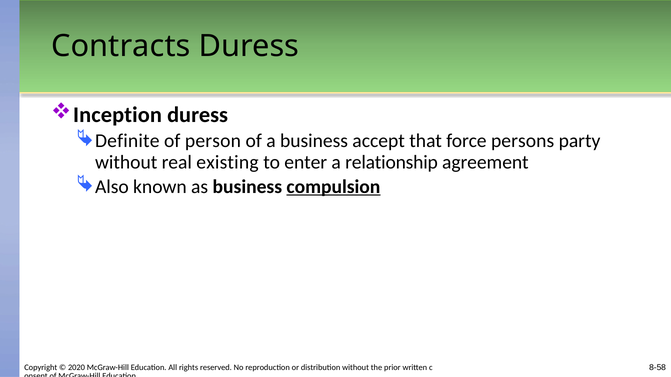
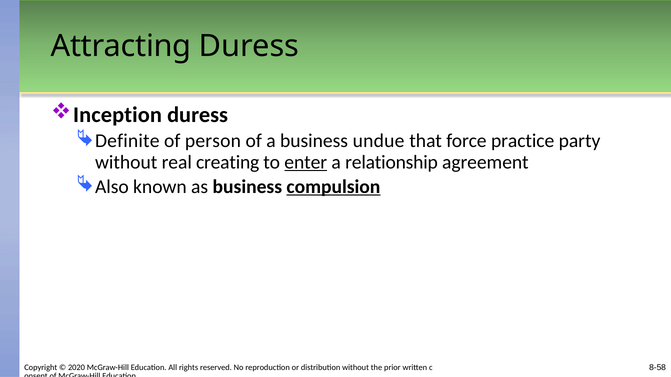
Contracts: Contracts -> Attracting
accept: accept -> undue
persons: persons -> practice
existing: existing -> creating
enter underline: none -> present
